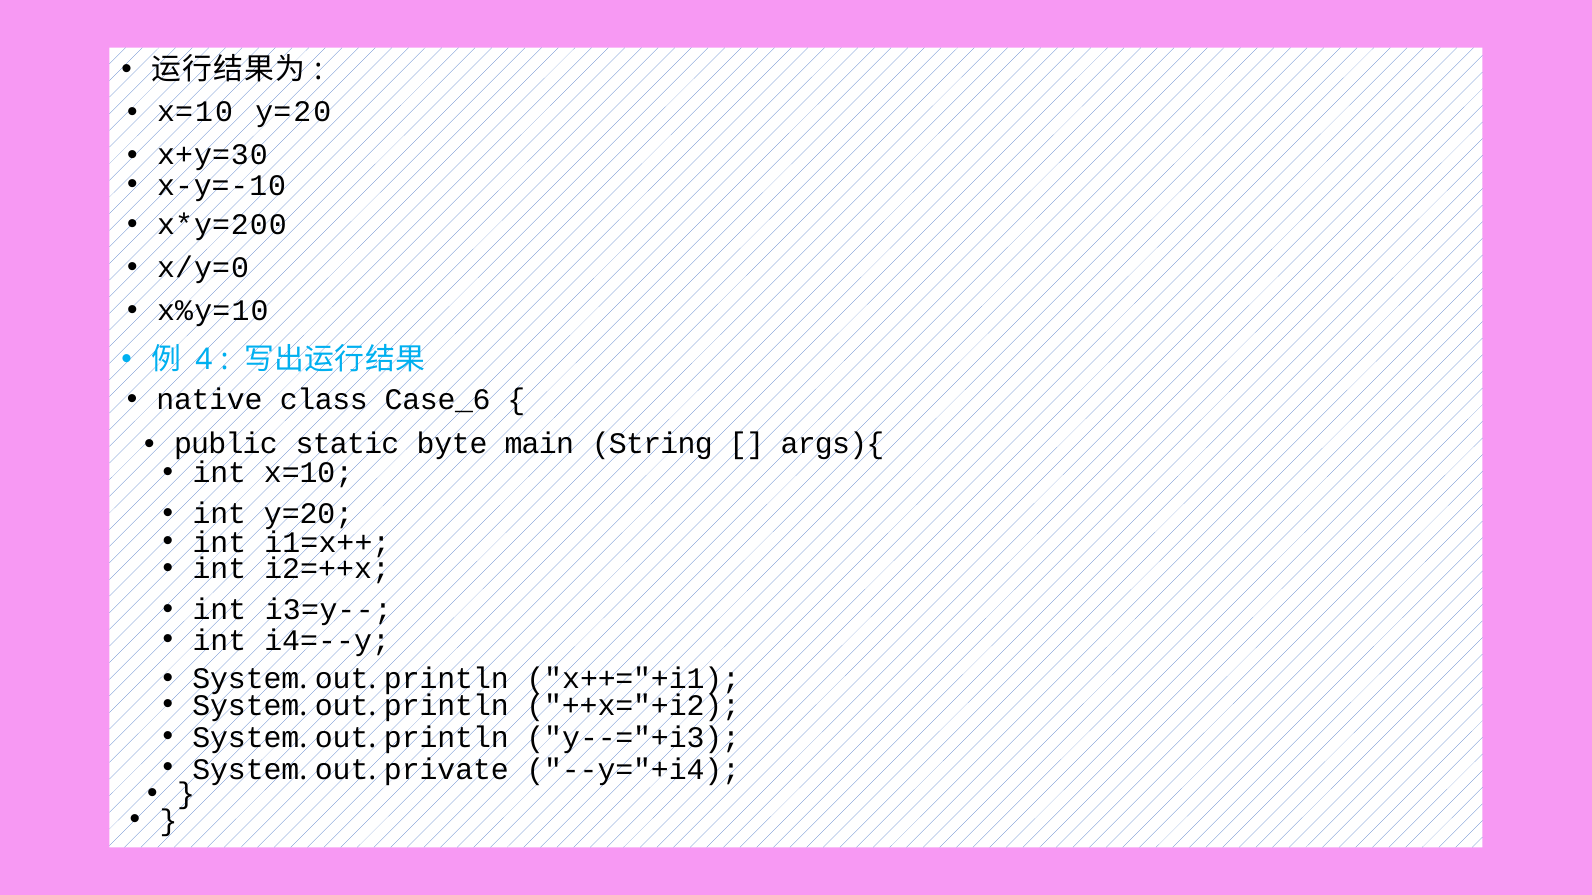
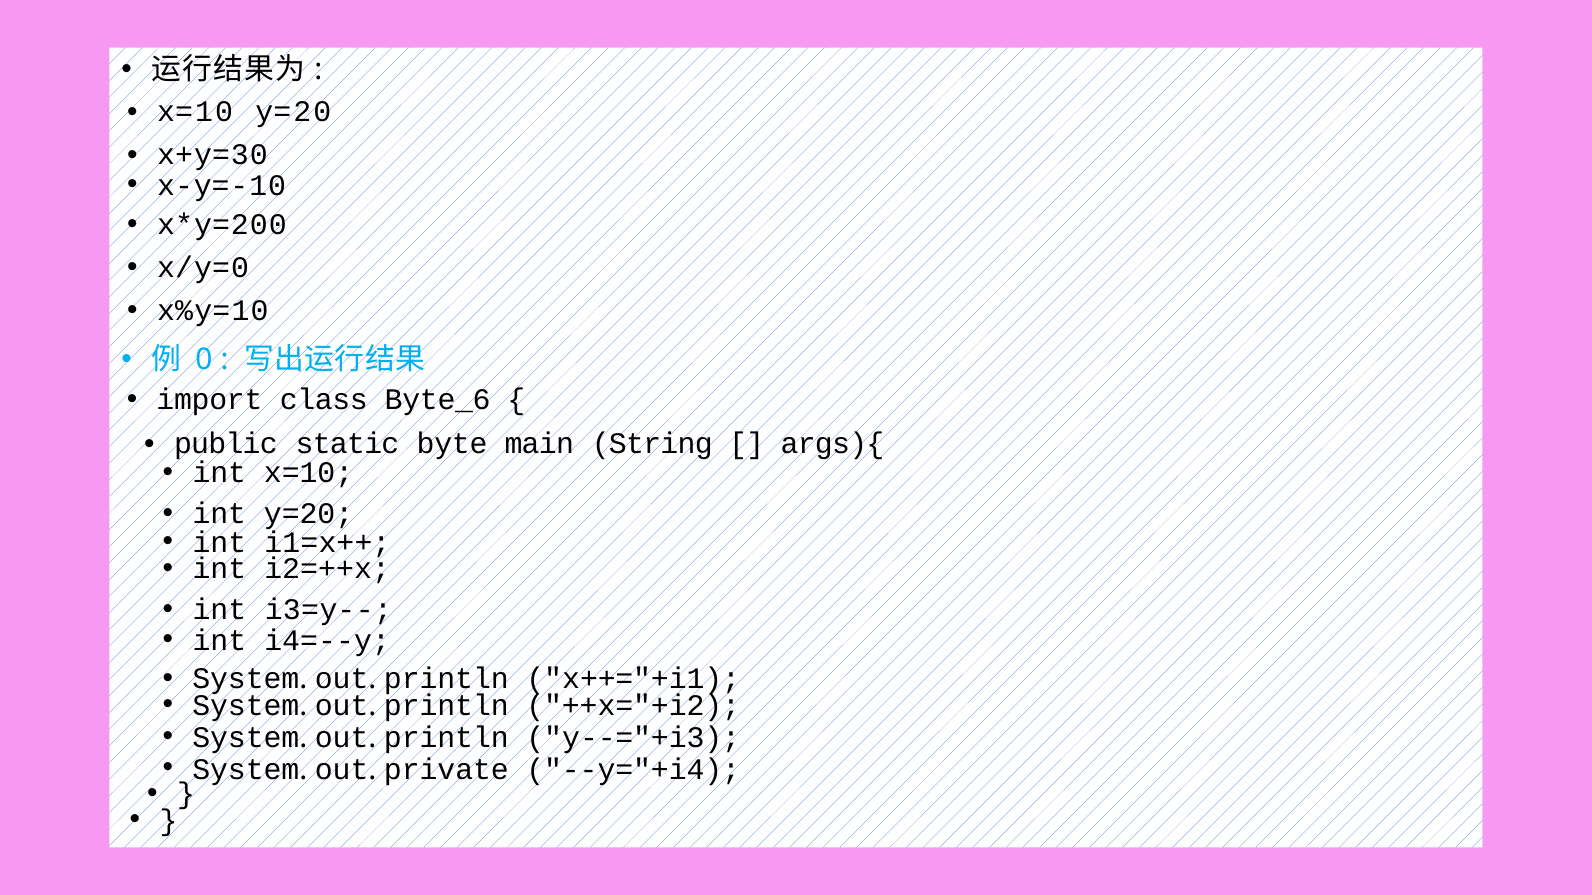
4: 4 -> 0
native: native -> import
Case_6: Case_6 -> Byte_6
